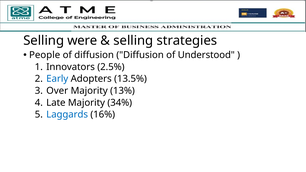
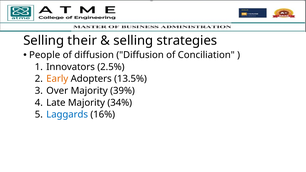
were: were -> their
Understood: Understood -> Conciliation
Early colour: blue -> orange
13%: 13% -> 39%
